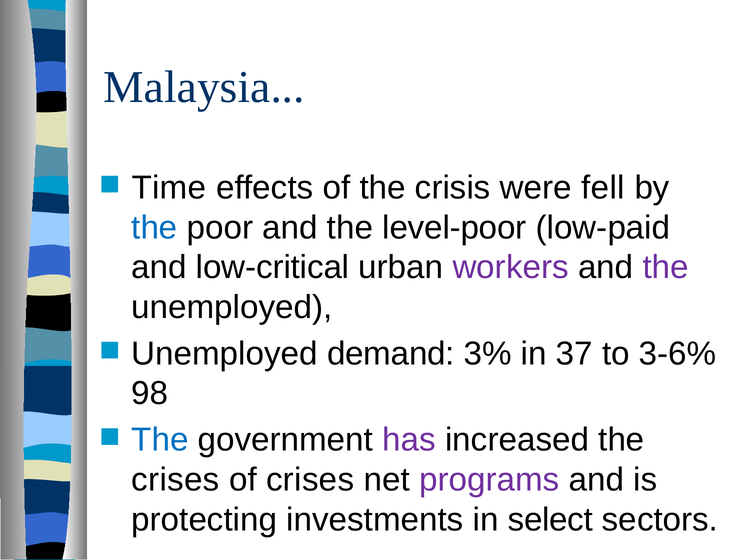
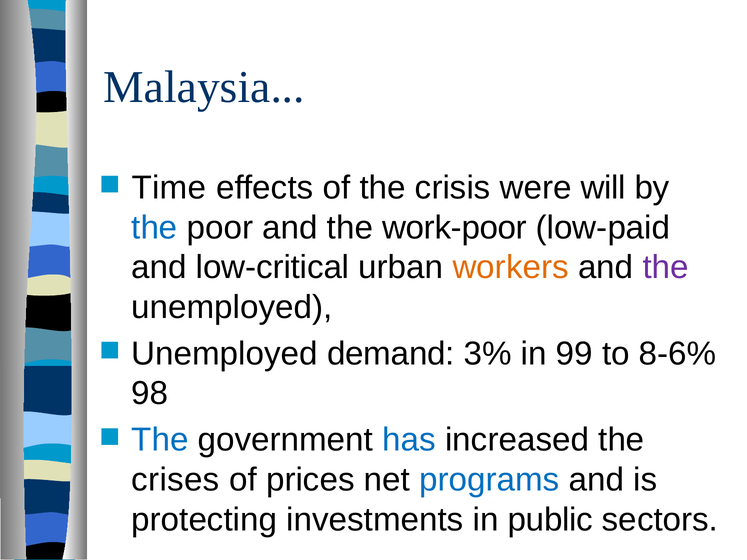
fell: fell -> will
level-poor: level-poor -> work-poor
workers colour: purple -> orange
37: 37 -> 99
3-6%: 3-6% -> 8-6%
has colour: purple -> blue
of crises: crises -> prices
programs colour: purple -> blue
select: select -> public
